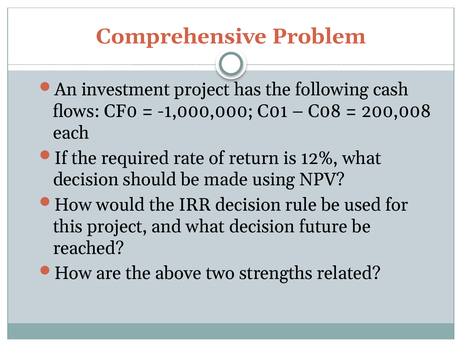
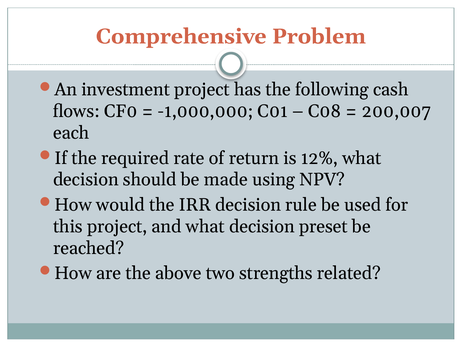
200,008: 200,008 -> 200,007
future: future -> preset
